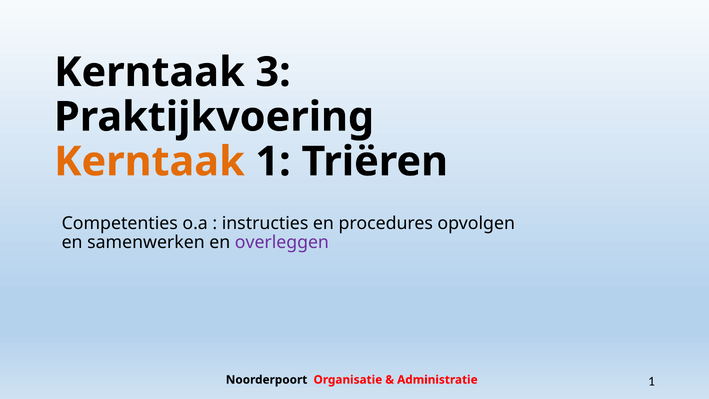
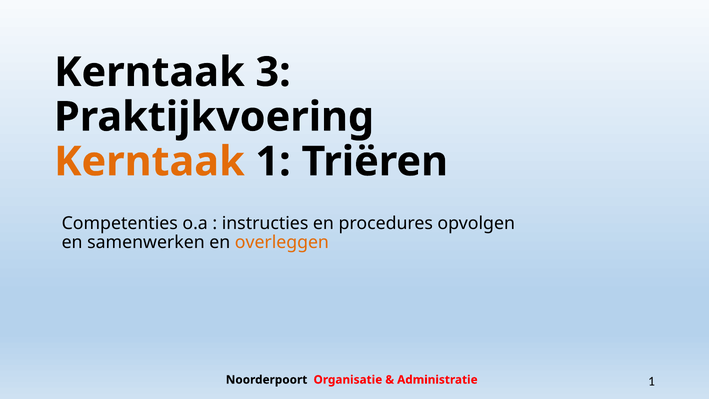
overleggen colour: purple -> orange
